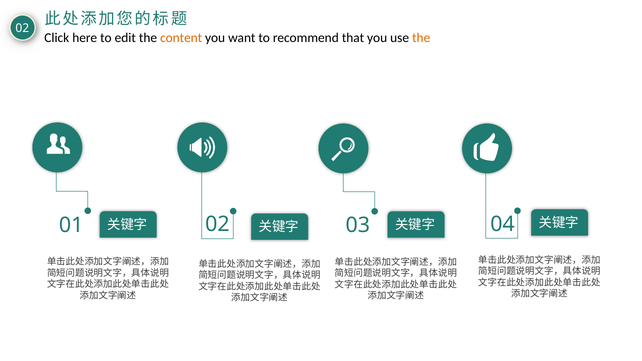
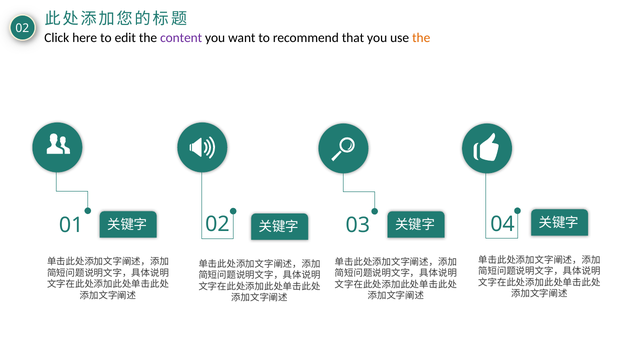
content colour: orange -> purple
